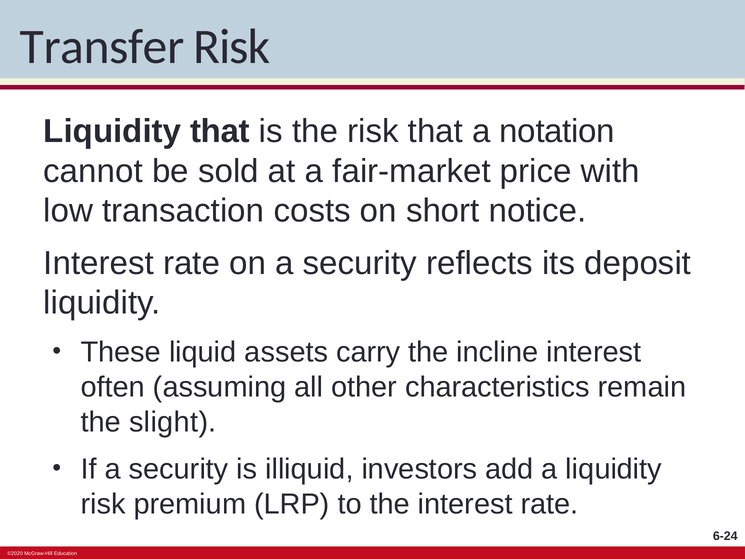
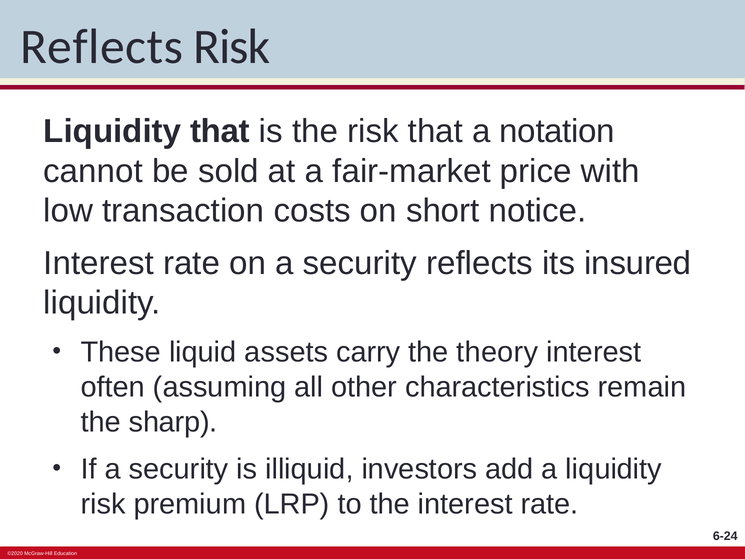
Transfer at (102, 47): Transfer -> Reflects
deposit: deposit -> insured
incline: incline -> theory
slight: slight -> sharp
